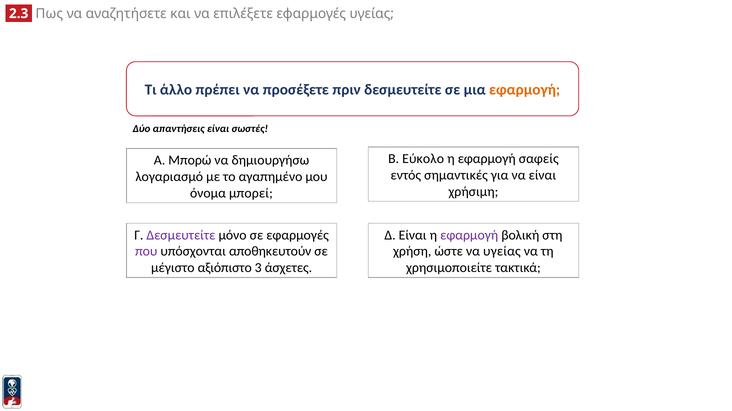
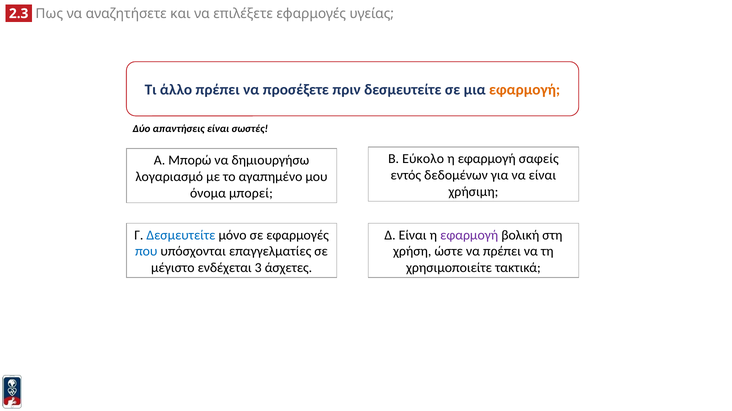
σημαντικές: σημαντικές -> δεδομένων
Δεσμευτείτε at (181, 235) colour: purple -> blue
που colour: purple -> blue
αποθηκευτούν: αποθηκευτούν -> επαγγελματίες
να υγείας: υγείας -> πρέπει
αξιόπιστο: αξιόπιστο -> ενδέχεται
